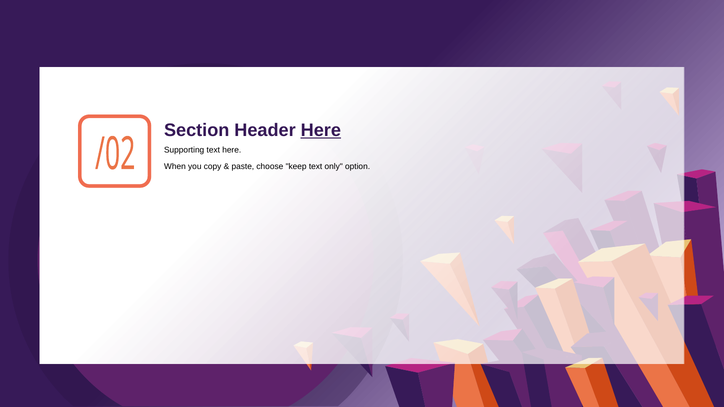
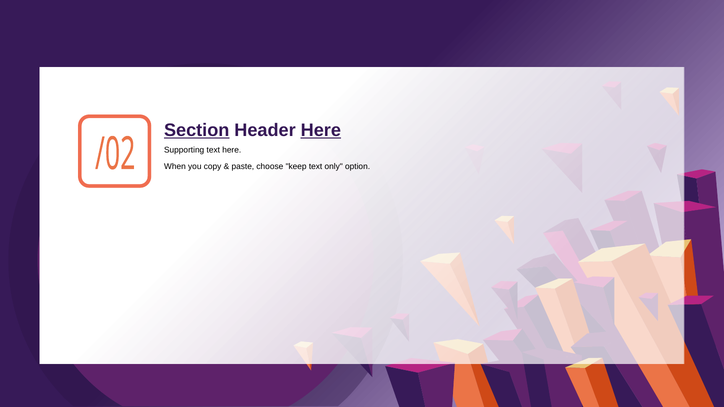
Section underline: none -> present
